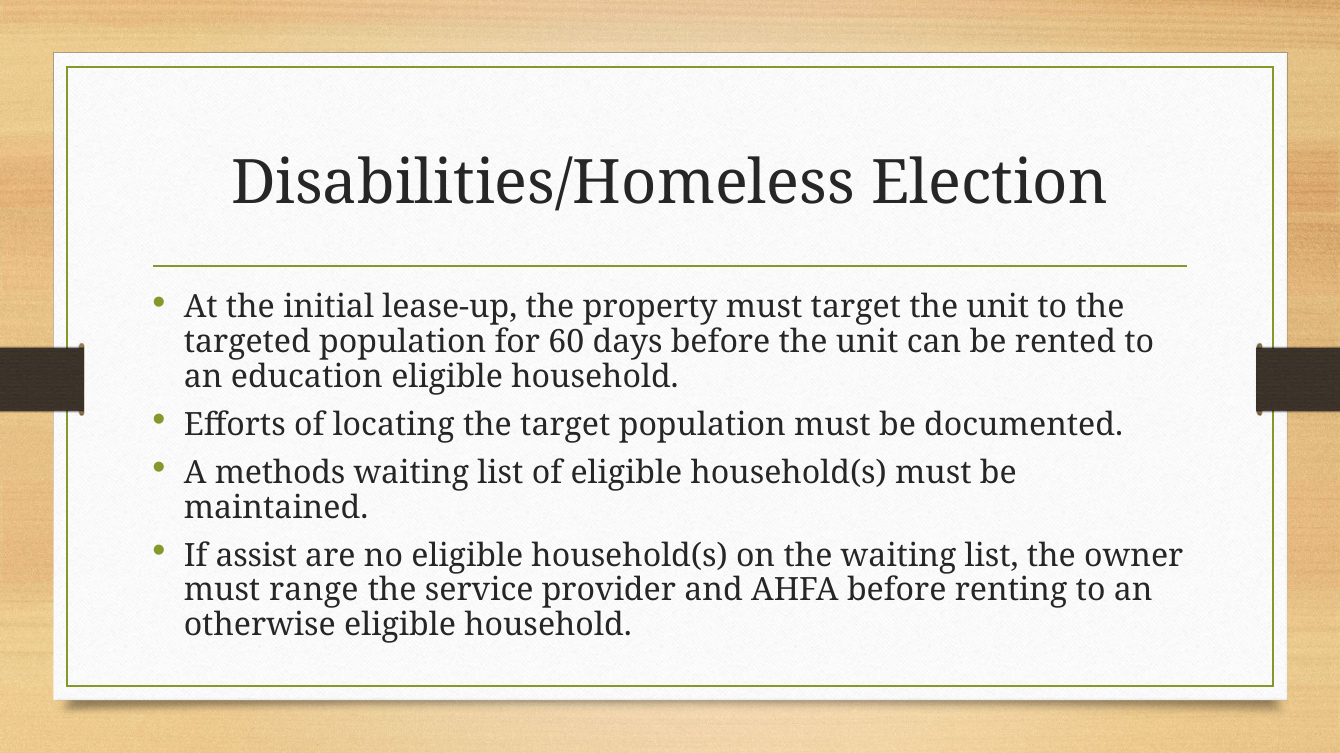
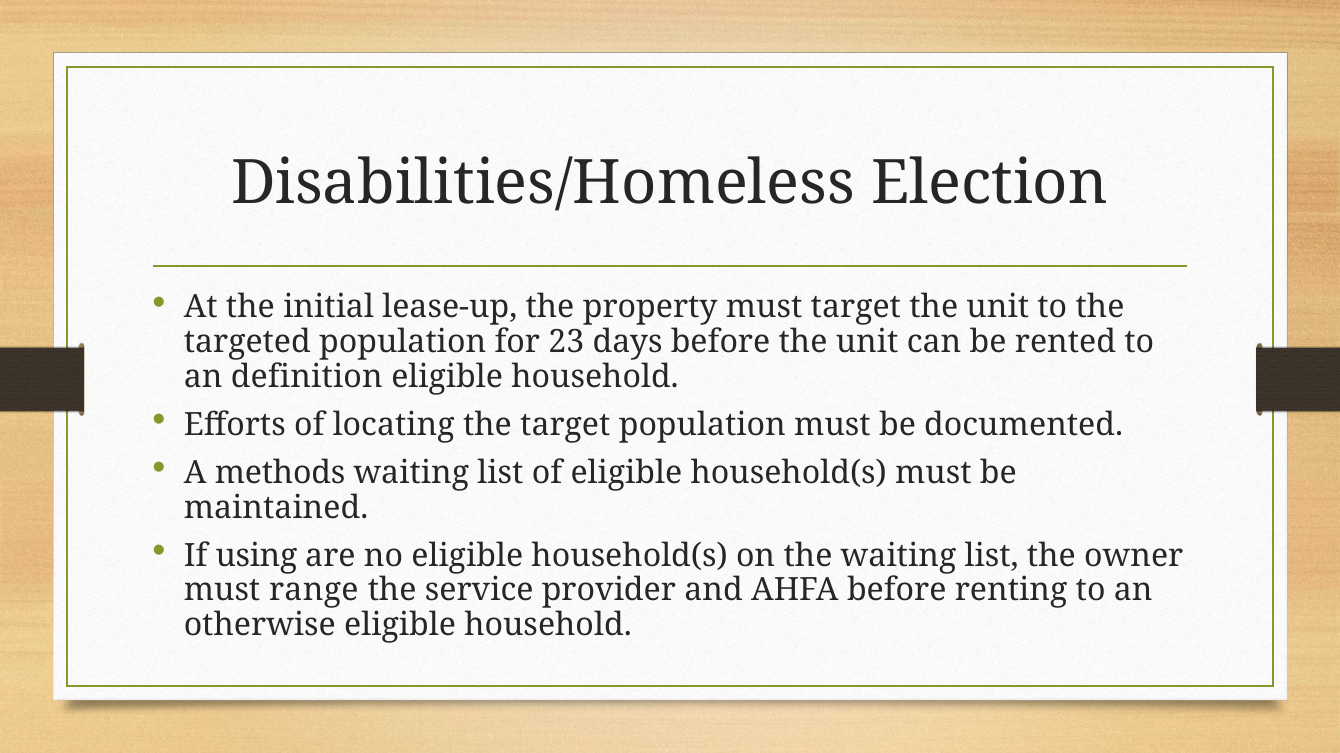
60: 60 -> 23
education: education -> definition
assist: assist -> using
